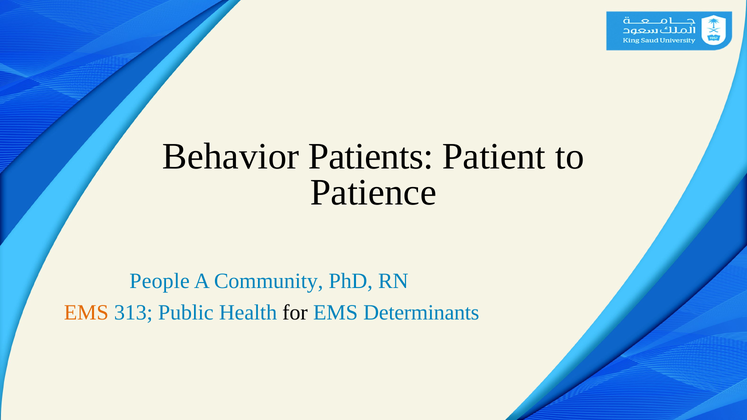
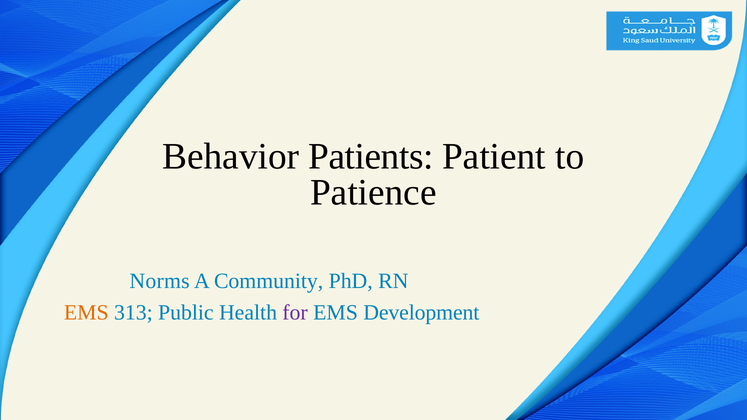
People: People -> Norms
for colour: black -> purple
Determinants: Determinants -> Development
